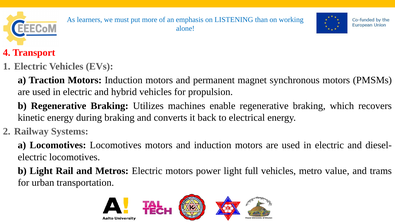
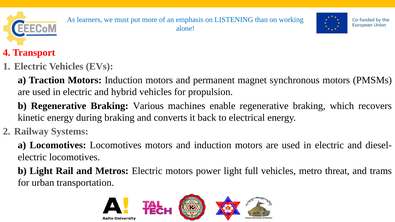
Utilizes: Utilizes -> Various
value: value -> threat
